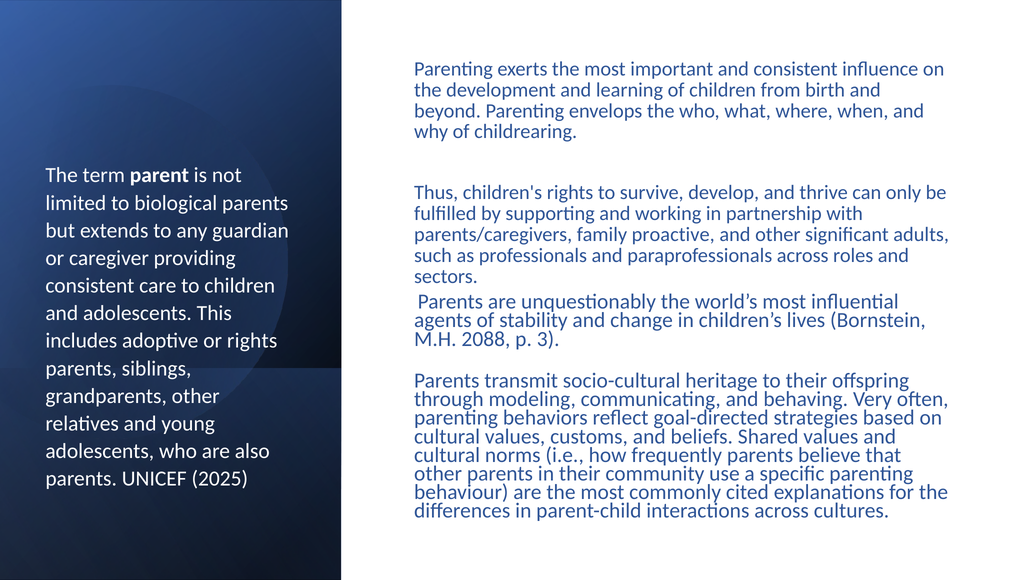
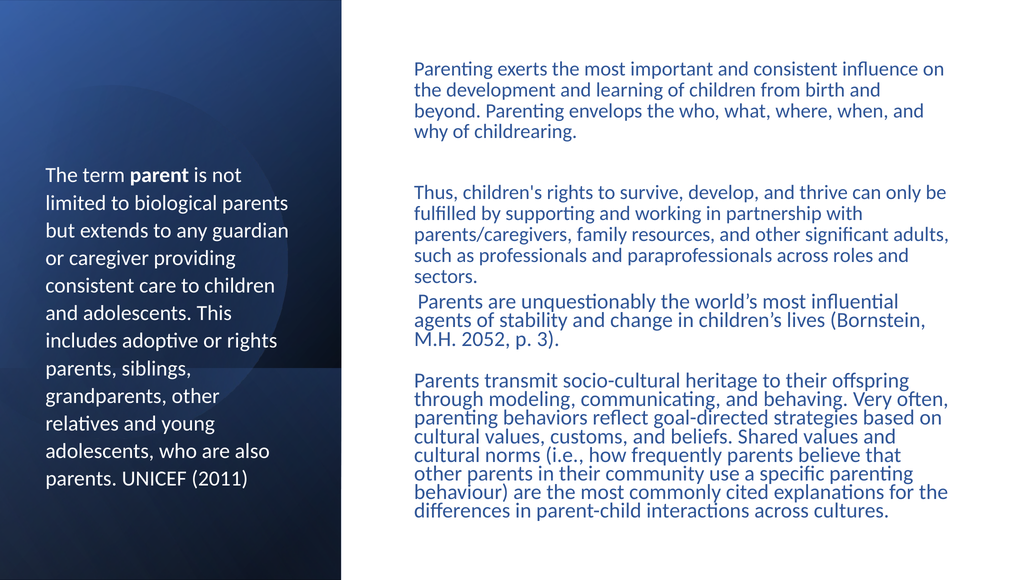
proactive: proactive -> resources
2088: 2088 -> 2052
2025: 2025 -> 2011
